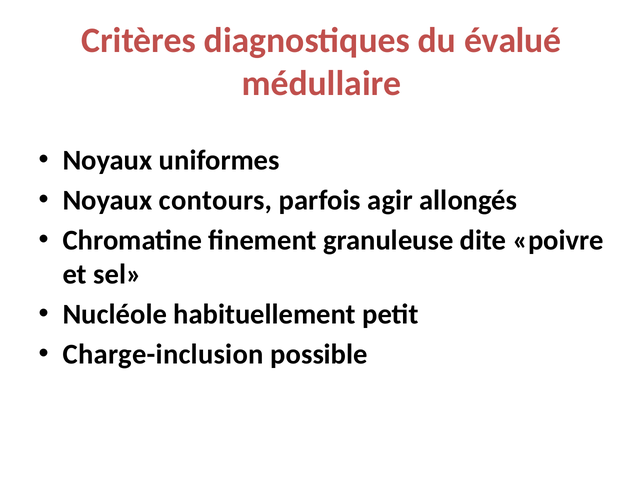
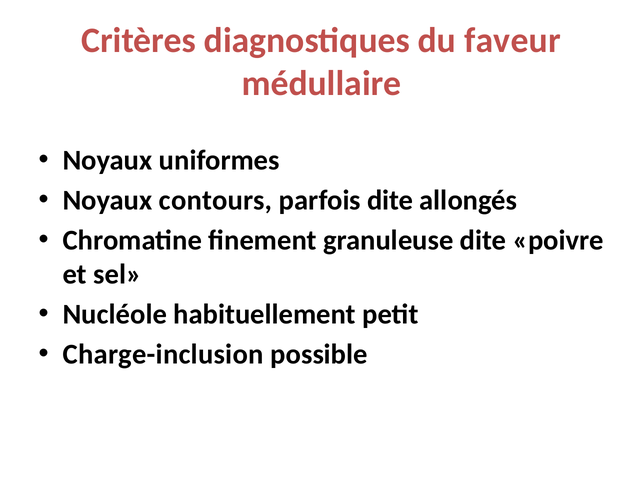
évalué: évalué -> faveur
parfois agir: agir -> dite
